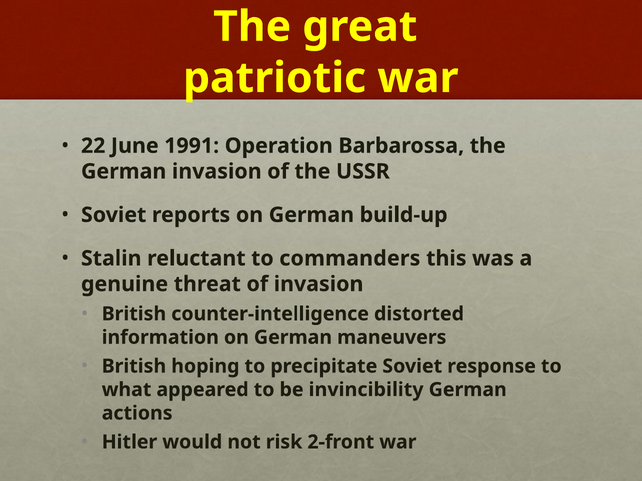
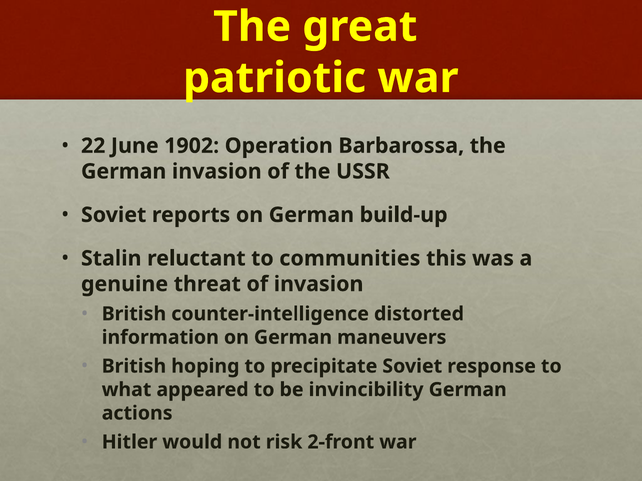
1991: 1991 -> 1902
commanders: commanders -> communities
